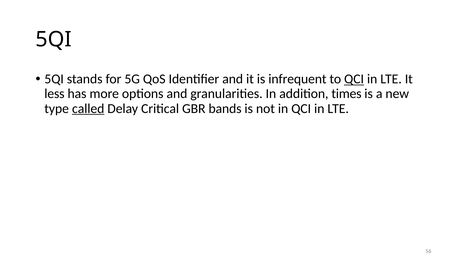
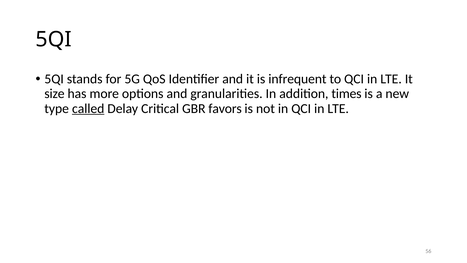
QCI at (354, 79) underline: present -> none
less: less -> size
bands: bands -> favors
